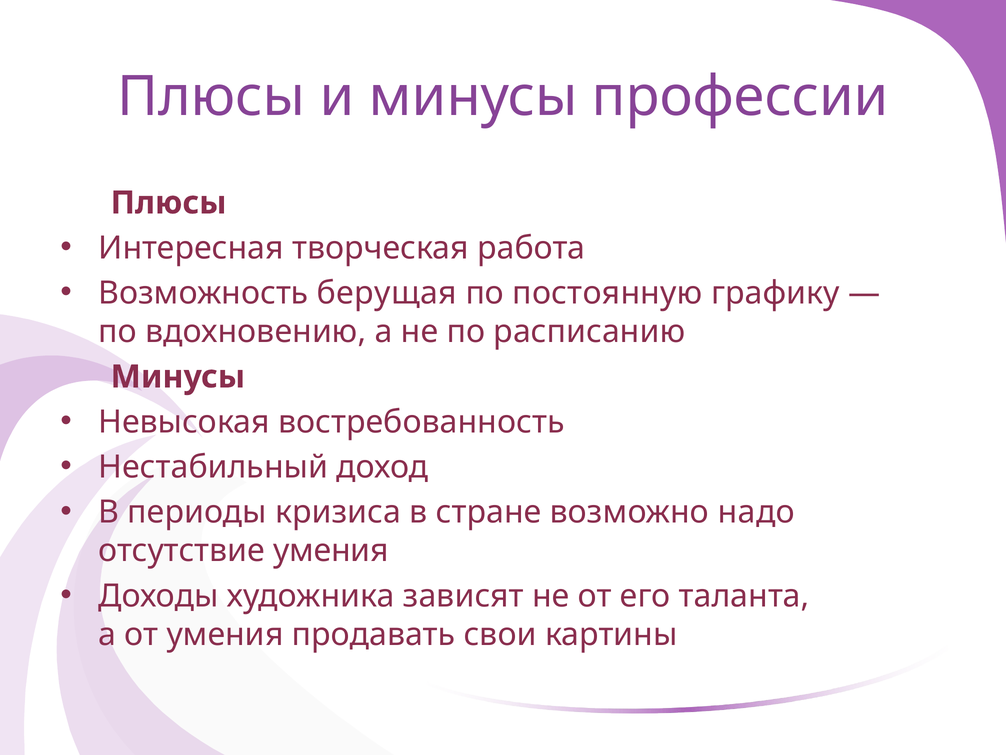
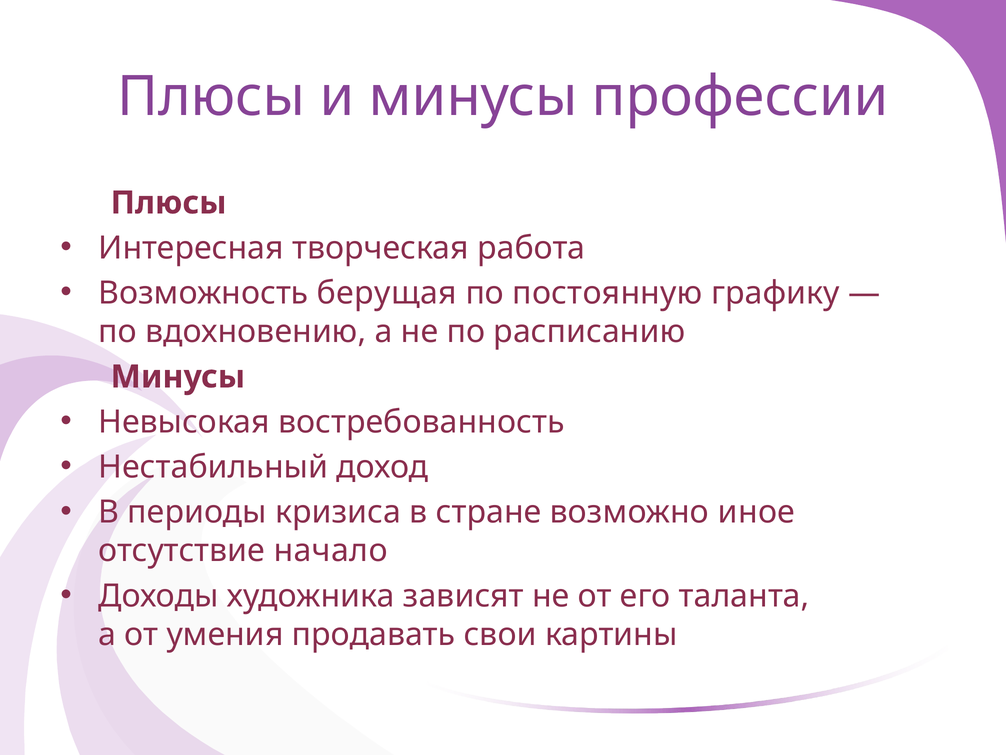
надо: надо -> иное
отсутствие умения: умения -> начало
